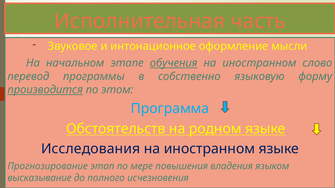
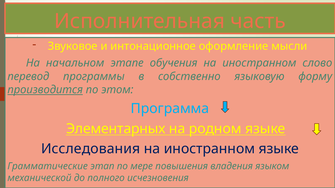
обучения underline: present -> none
Обстоятельств: Обстоятельств -> Элементарных
Прогнозирование: Прогнозирование -> Грамматические
высказывание: высказывание -> механической
